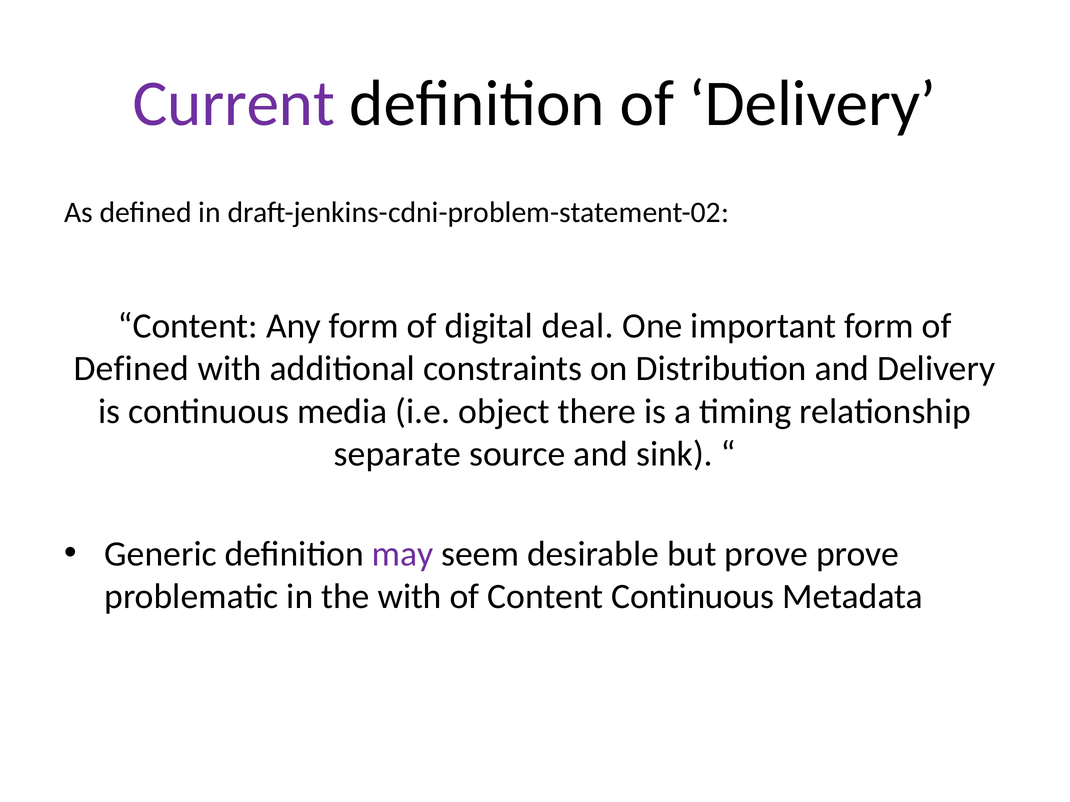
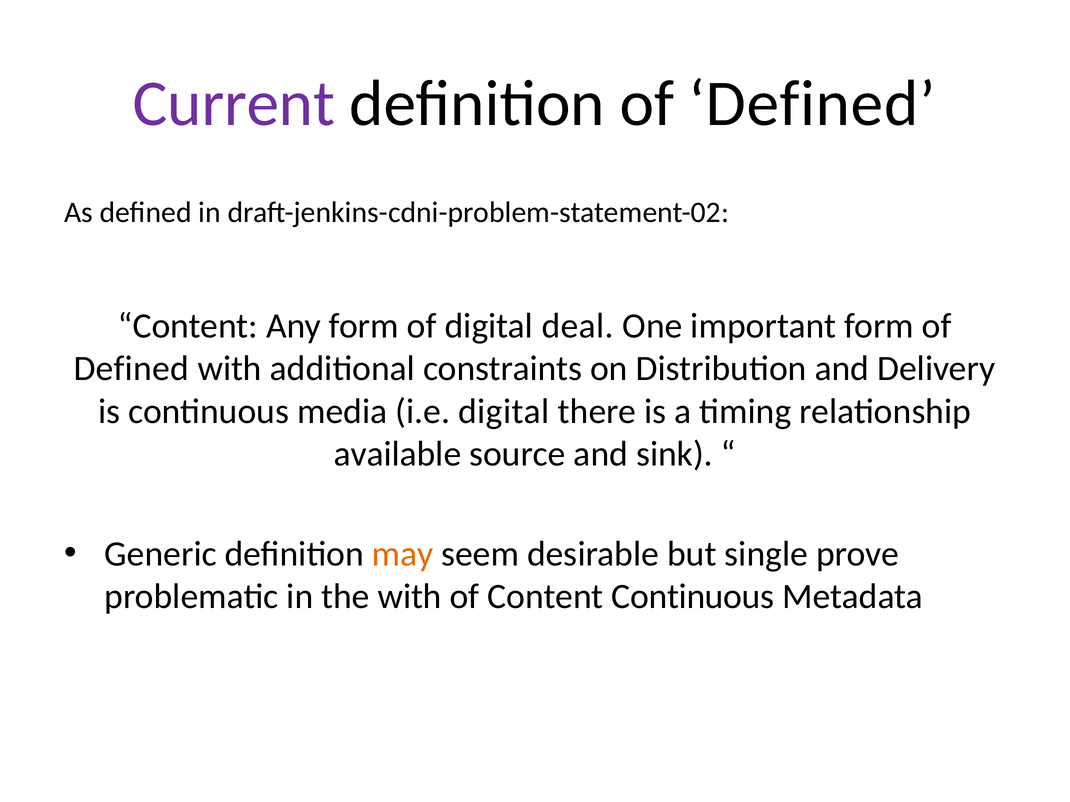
definition of Delivery: Delivery -> Defined
i.e object: object -> digital
separate: separate -> available
may colour: purple -> orange
but prove: prove -> single
